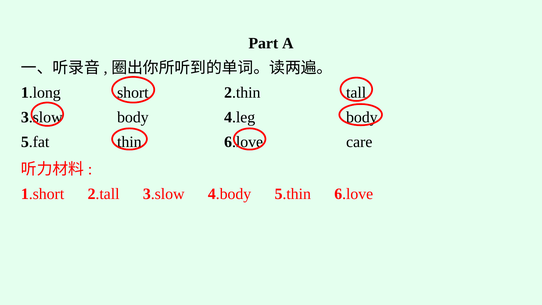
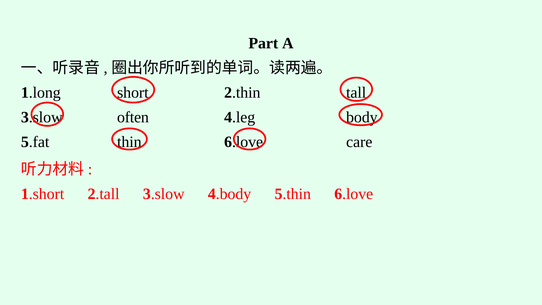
body at (133, 117): body -> often
